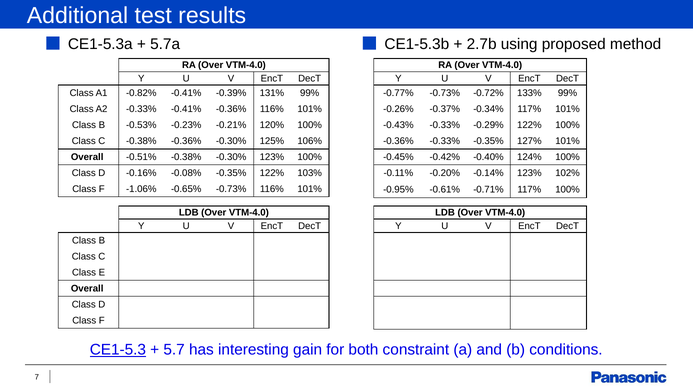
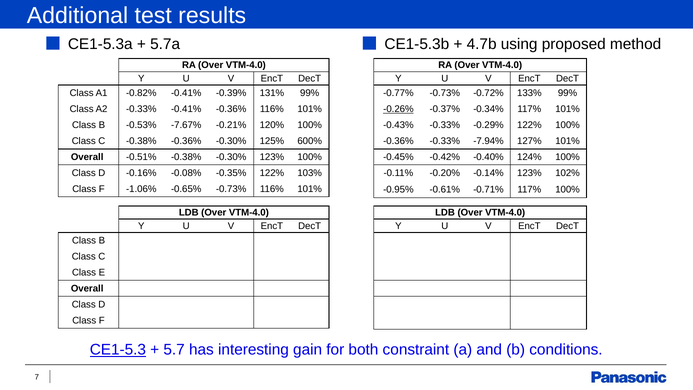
2.7b: 2.7b -> 4.7b
-0.26% underline: none -> present
-0.23%: -0.23% -> -7.67%
106%: 106% -> 600%
-0.33% -0.35%: -0.35% -> -7.94%
